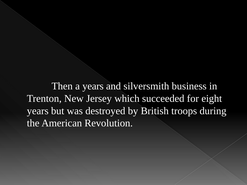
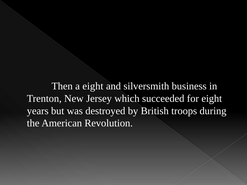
a years: years -> eight
